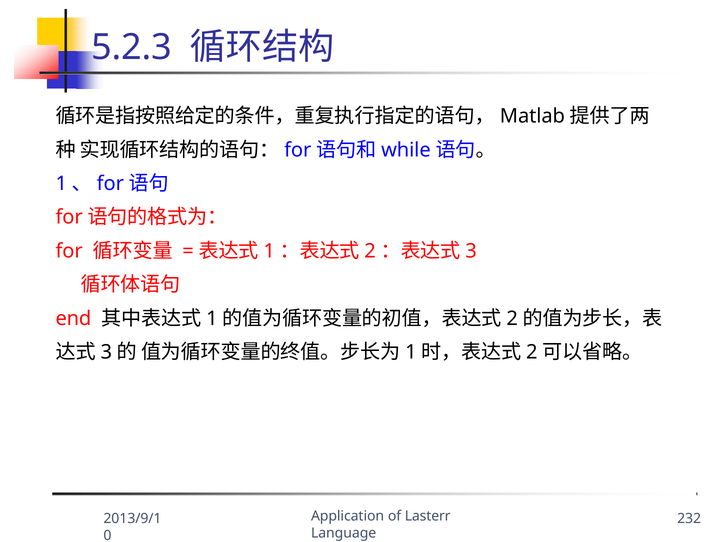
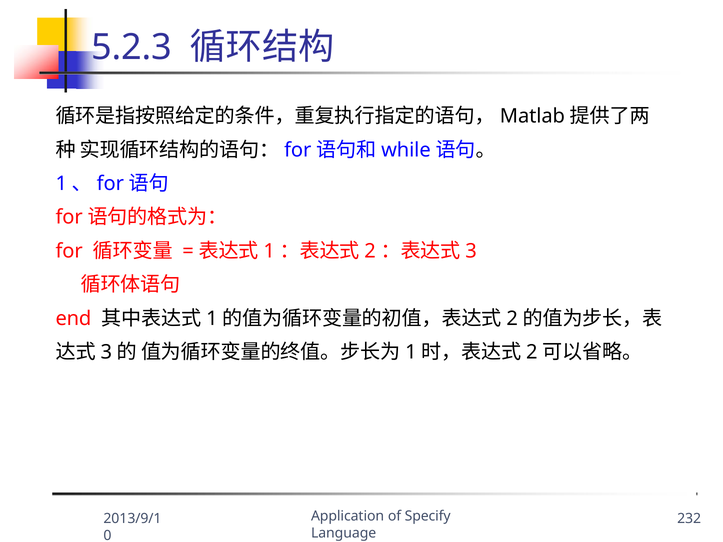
Lasterr: Lasterr -> Specify
